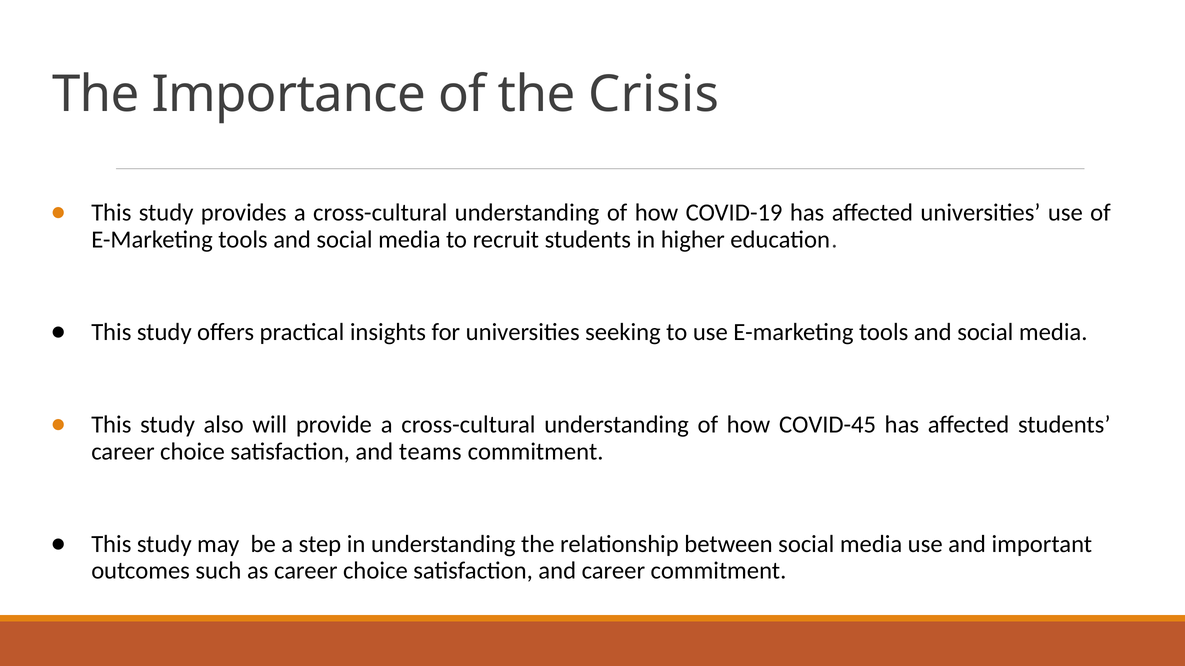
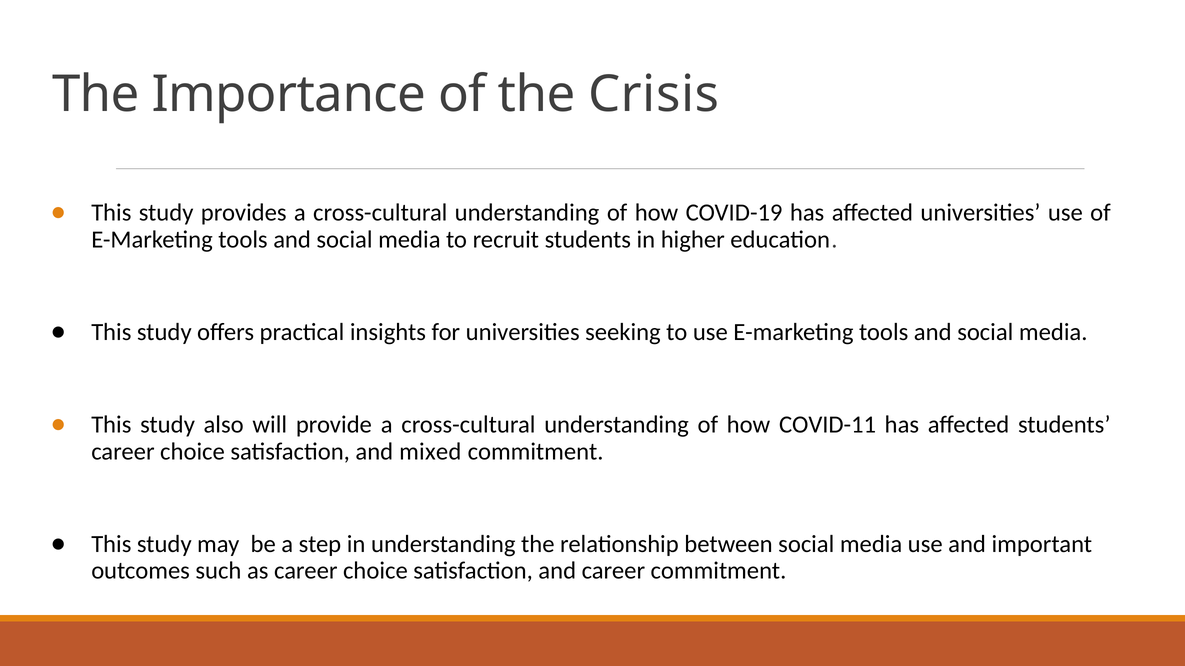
COVID-45: COVID-45 -> COVID-11
teams: teams -> mixed
